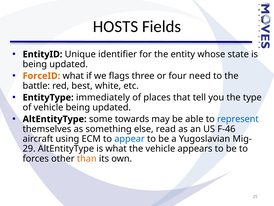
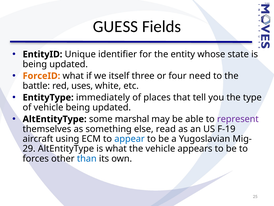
HOSTS: HOSTS -> GUESS
flags: flags -> itself
best: best -> uses
towards: towards -> marshal
represent colour: blue -> purple
F-46: F-46 -> F-19
than colour: orange -> blue
